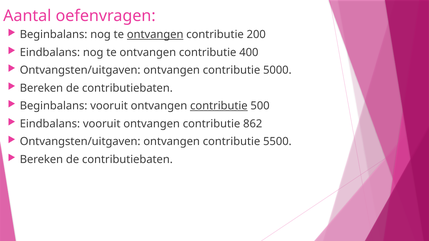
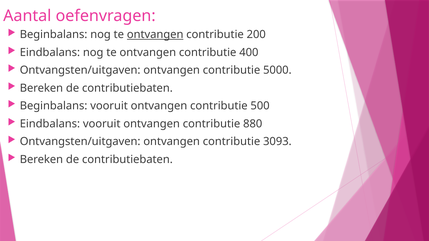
contributie at (219, 106) underline: present -> none
862: 862 -> 880
5500: 5500 -> 3093
